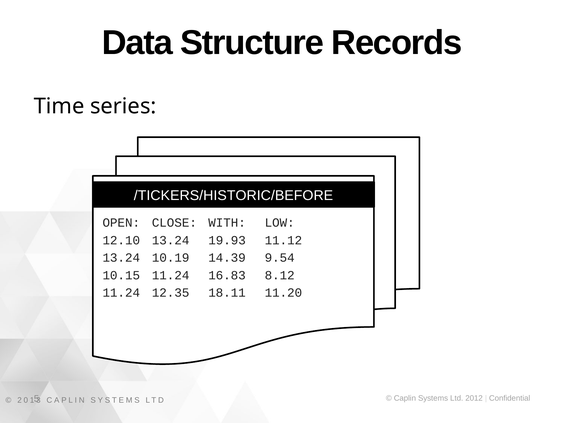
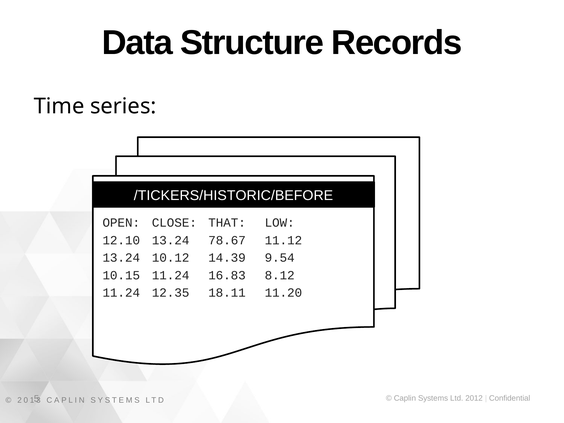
WITH: WITH -> THAT
19.93: 19.93 -> 78.67
10.19: 10.19 -> 10.12
